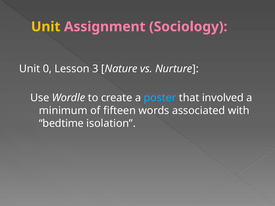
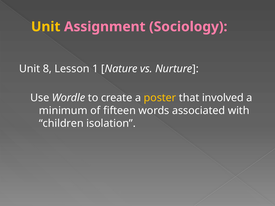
0: 0 -> 8
3: 3 -> 1
poster colour: light blue -> yellow
bedtime: bedtime -> children
